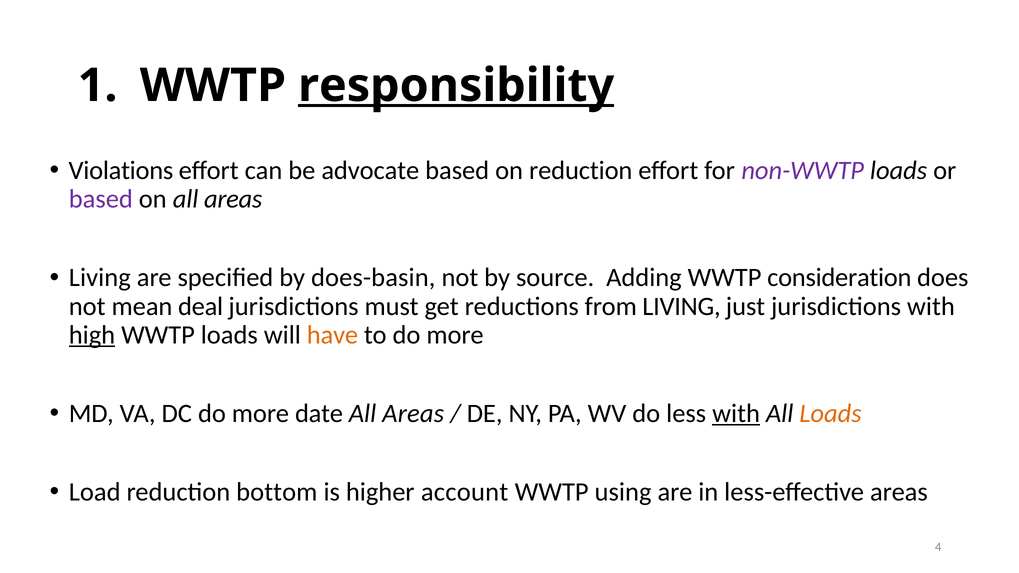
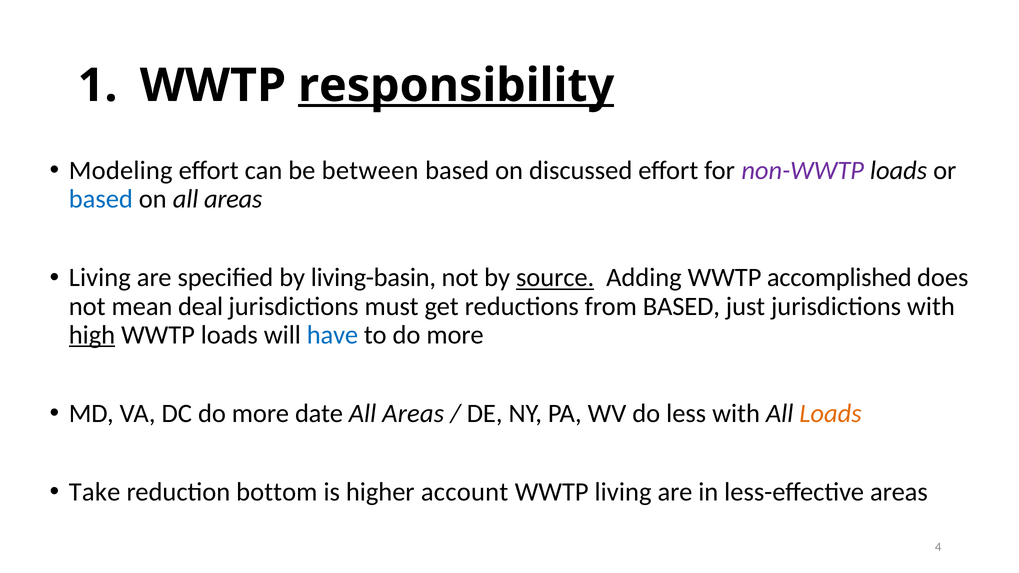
Violations: Violations -> Modeling
advocate: advocate -> between
on reduction: reduction -> discussed
based at (101, 199) colour: purple -> blue
does-basin: does-basin -> living-basin
source underline: none -> present
consideration: consideration -> accomplished
from LIVING: LIVING -> BASED
have colour: orange -> blue
with at (736, 414) underline: present -> none
Load: Load -> Take
WWTP using: using -> living
